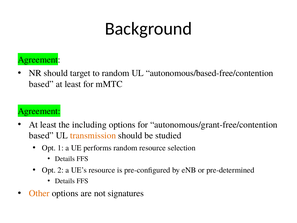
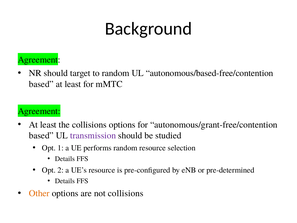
the including: including -> collisions
transmission colour: orange -> purple
not signatures: signatures -> collisions
